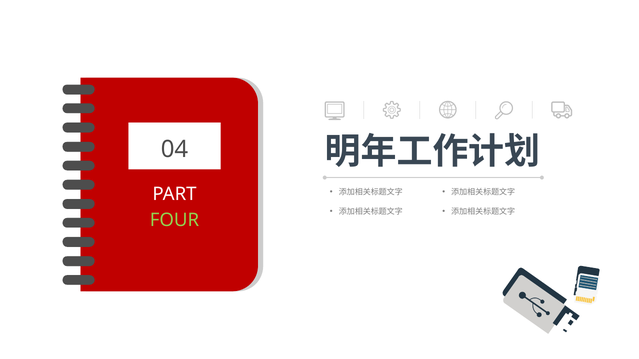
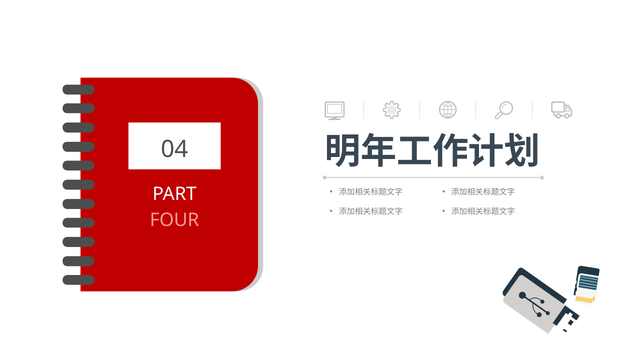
FOUR colour: light green -> pink
